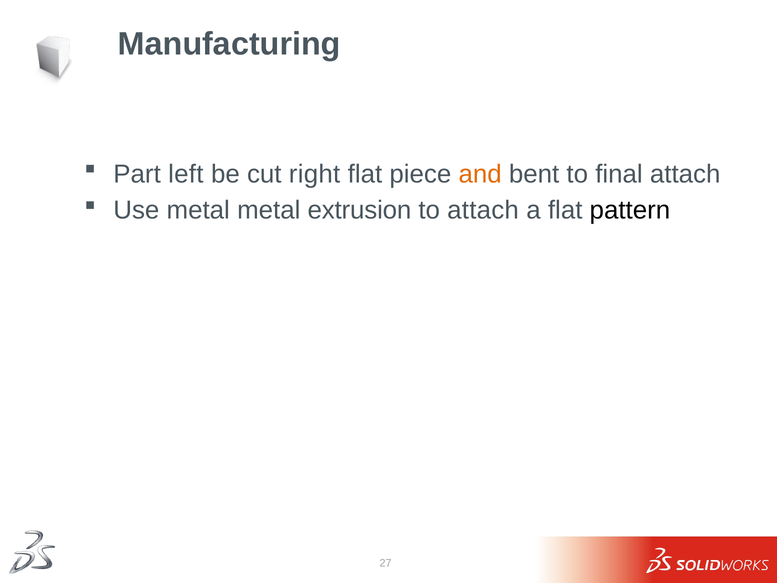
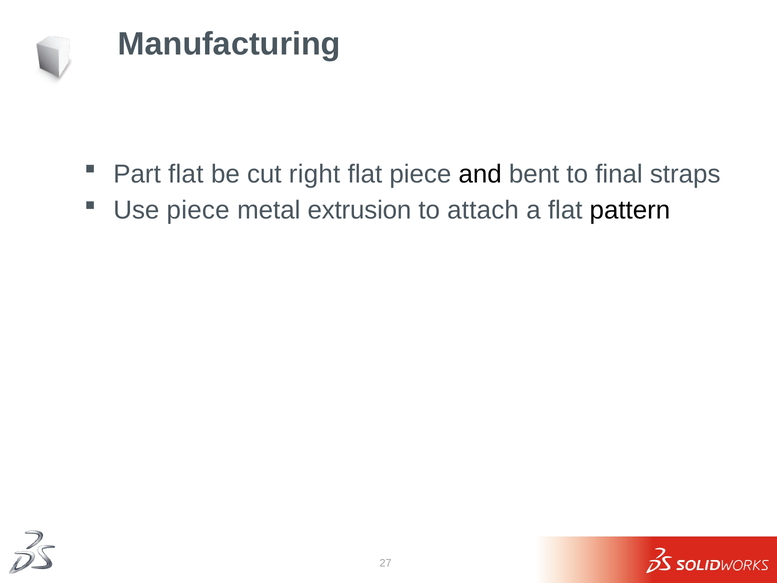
Part left: left -> flat
and colour: orange -> black
final attach: attach -> straps
Use metal: metal -> piece
